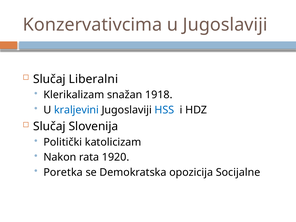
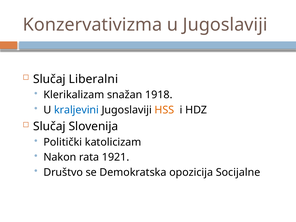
Konzervativcima: Konzervativcima -> Konzervativizma
HSS colour: blue -> orange
1920: 1920 -> 1921
Poretka: Poretka -> Društvo
